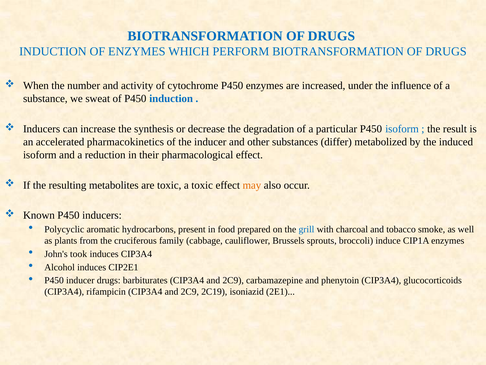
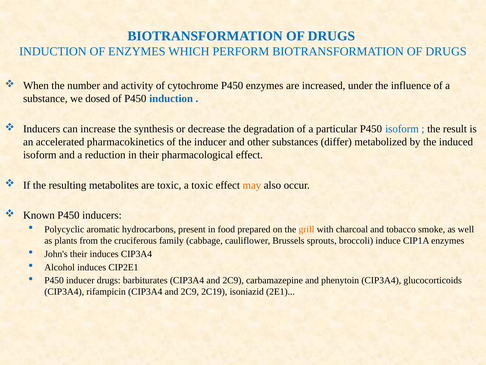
sweat: sweat -> dosed
grill colour: blue -> orange
John's took: took -> their
